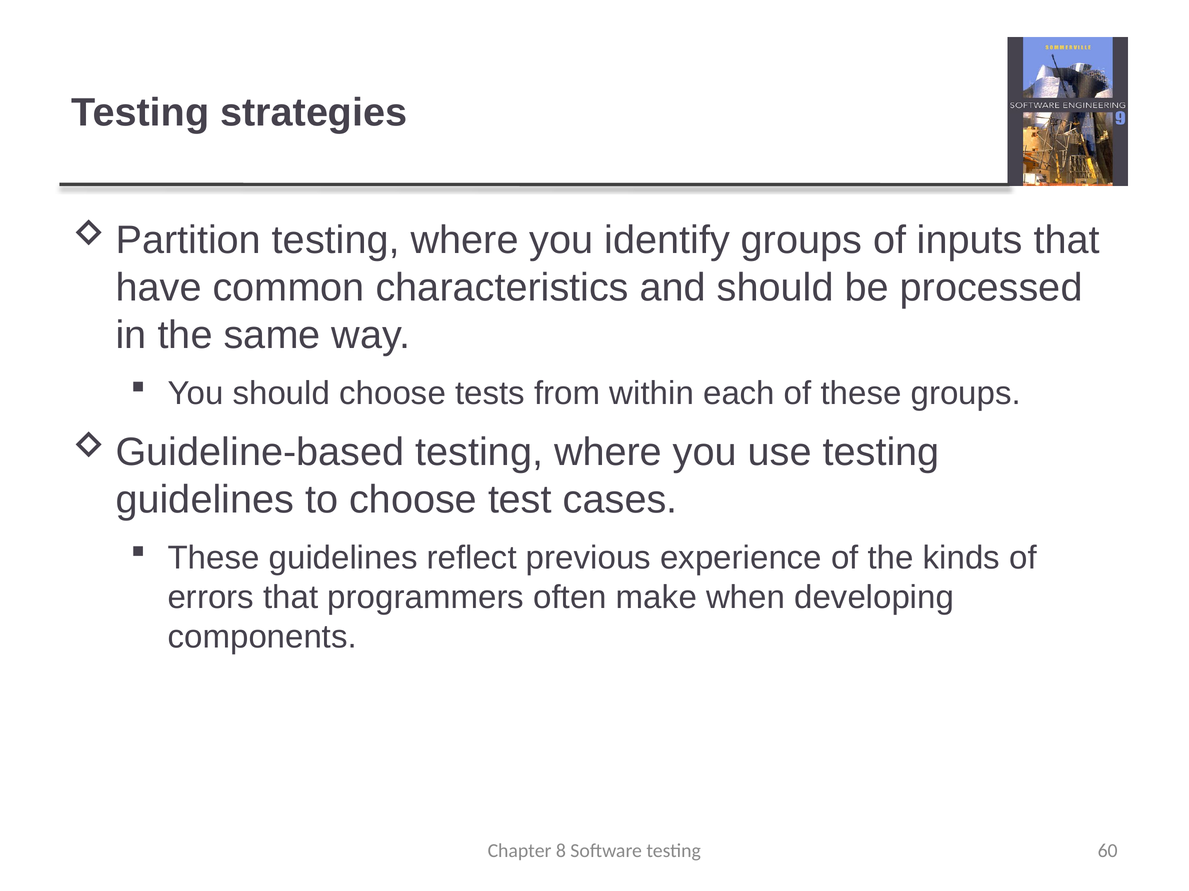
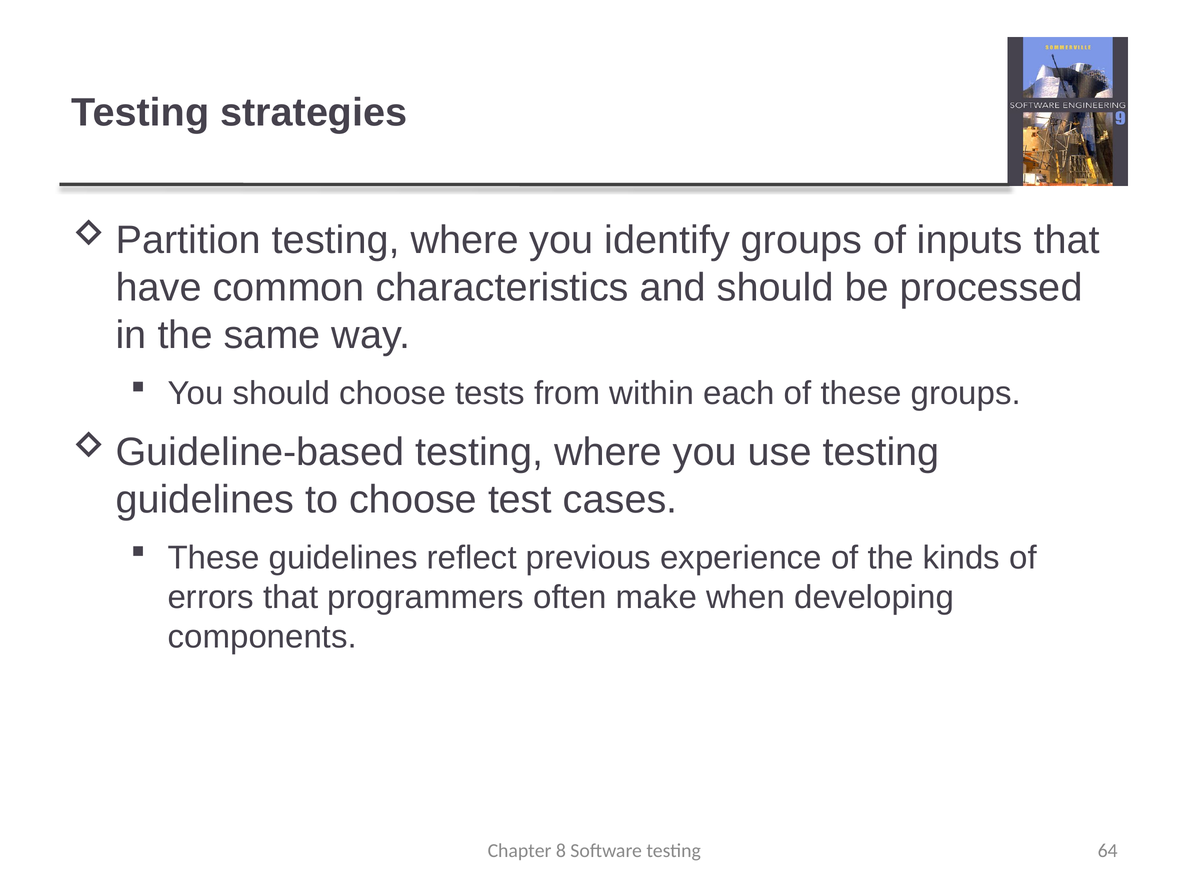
60: 60 -> 64
